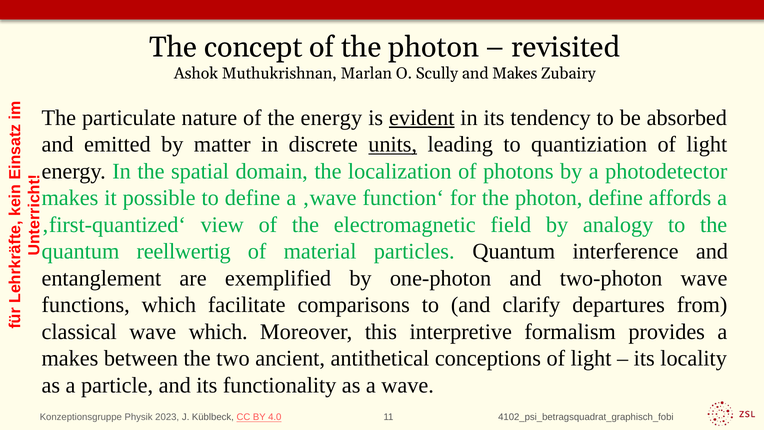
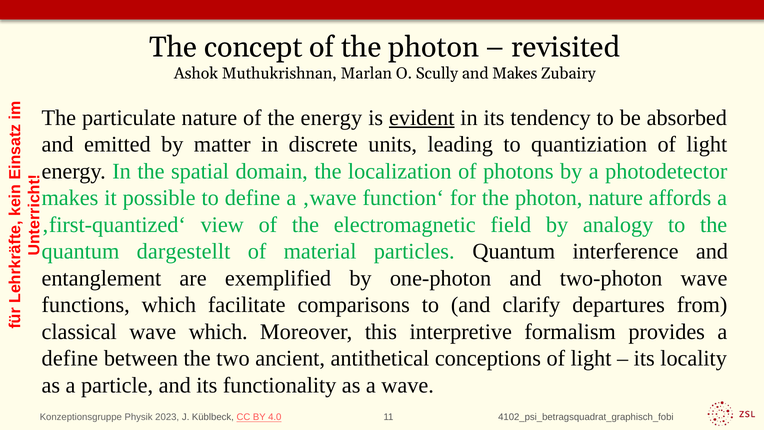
units underline: present -> none
photon define: define -> nature
reellwertig: reellwertig -> dargestellt
makes at (70, 358): makes -> define
